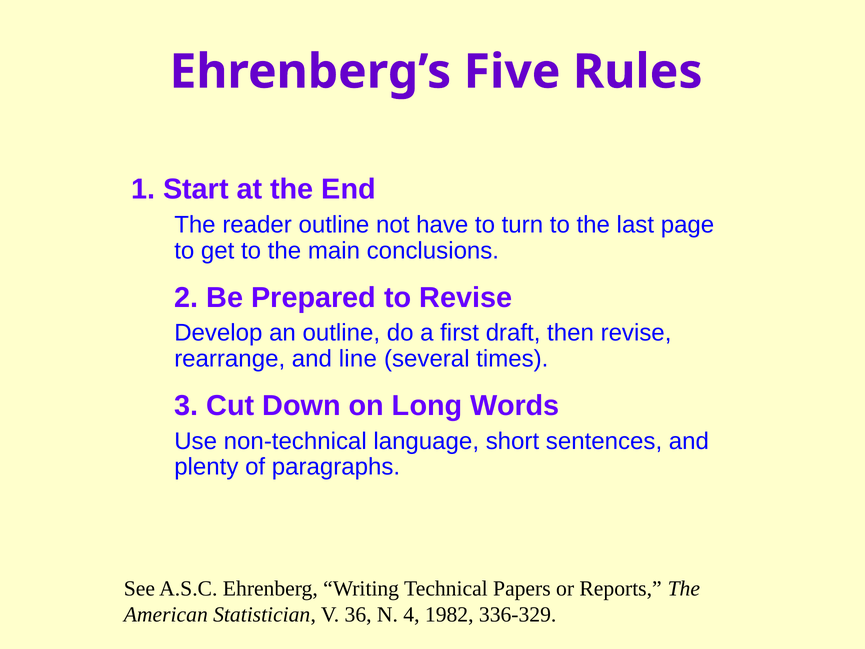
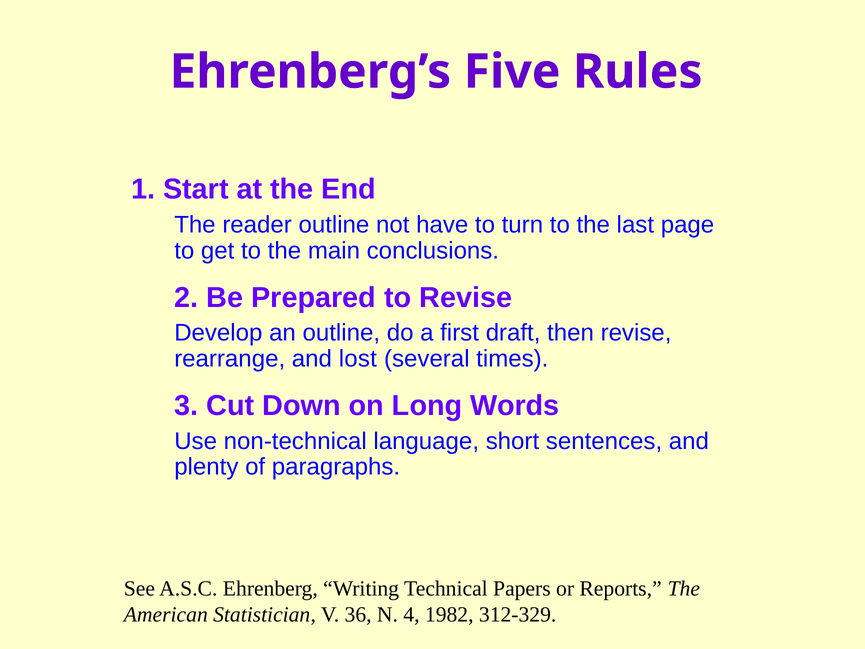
line: line -> lost
336-329: 336-329 -> 312-329
